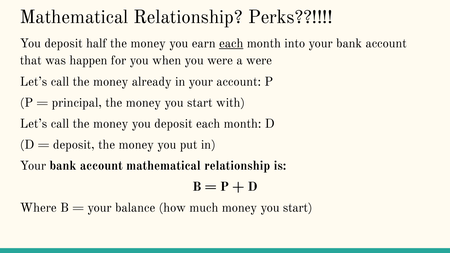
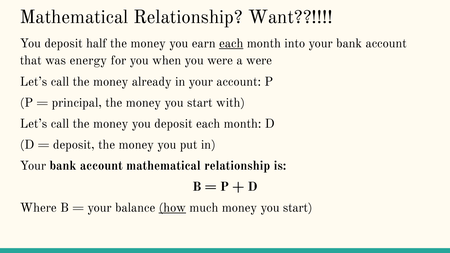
Perks: Perks -> Want
happen: happen -> energy
how underline: none -> present
